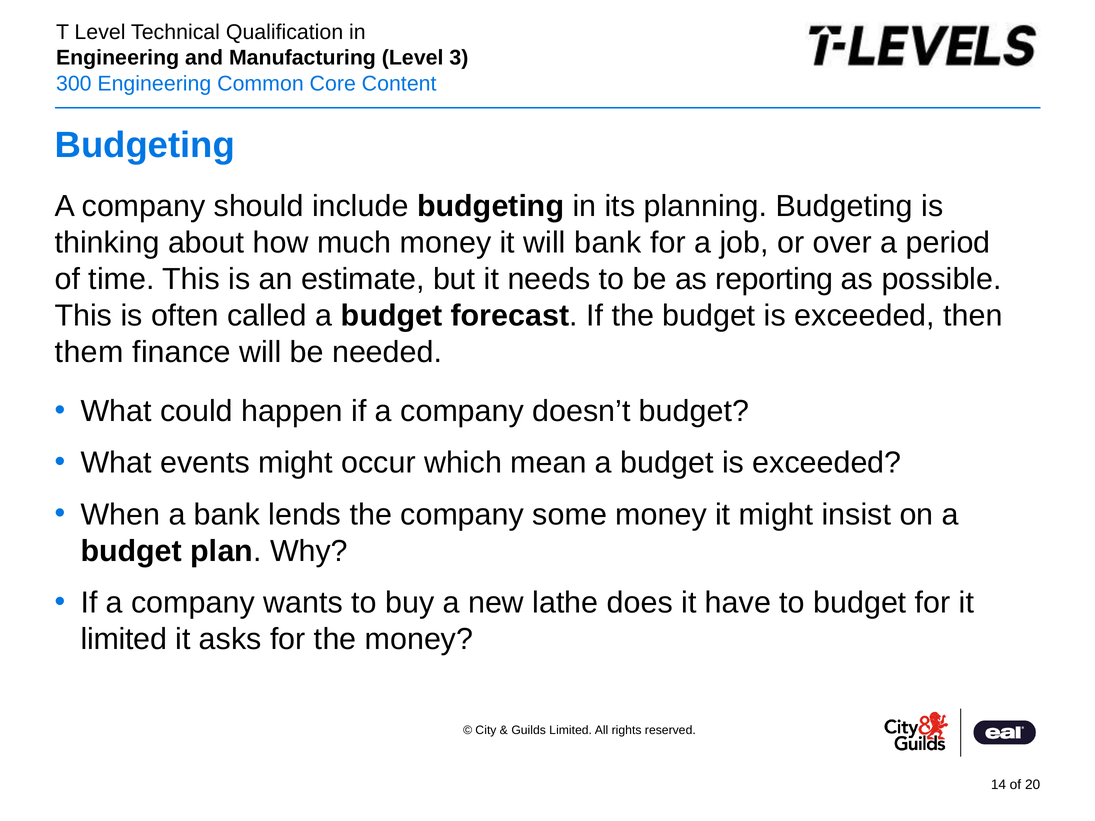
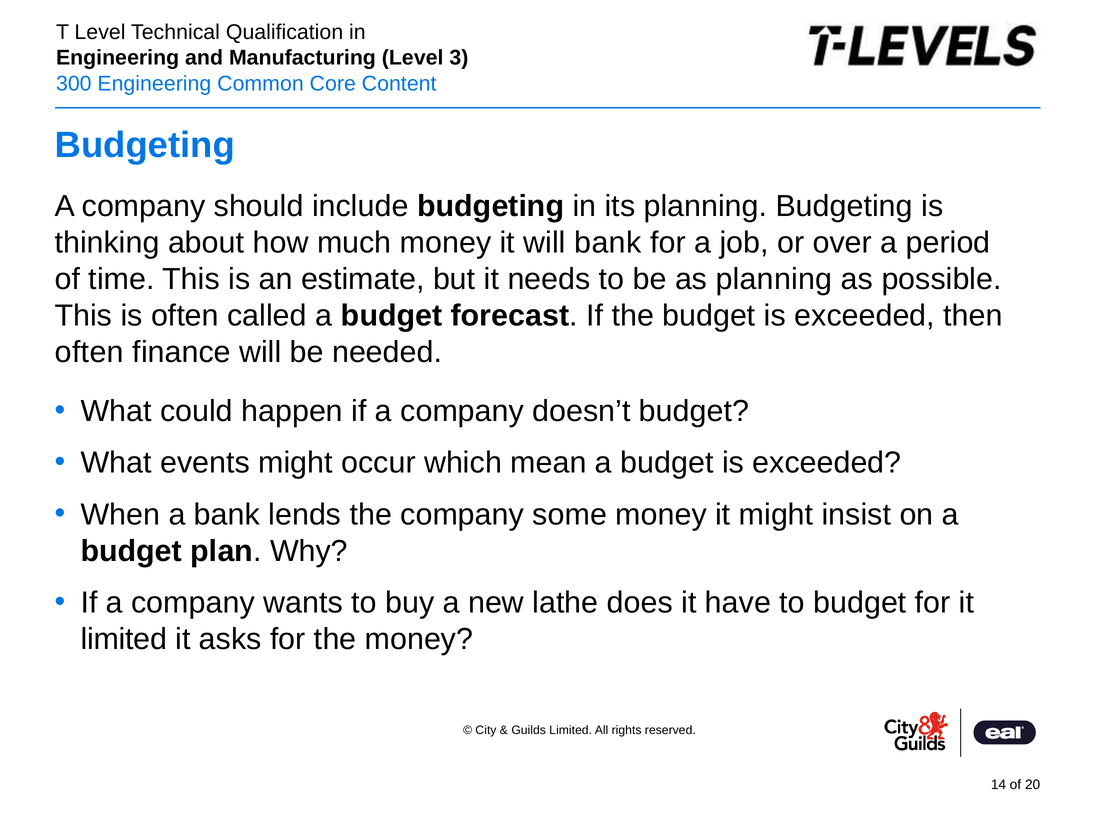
as reporting: reporting -> planning
them at (89, 352): them -> often
